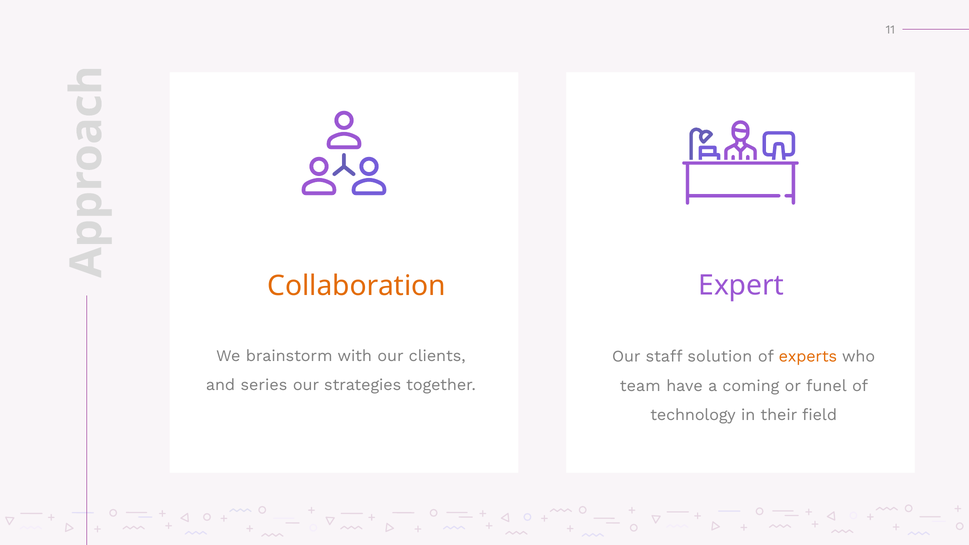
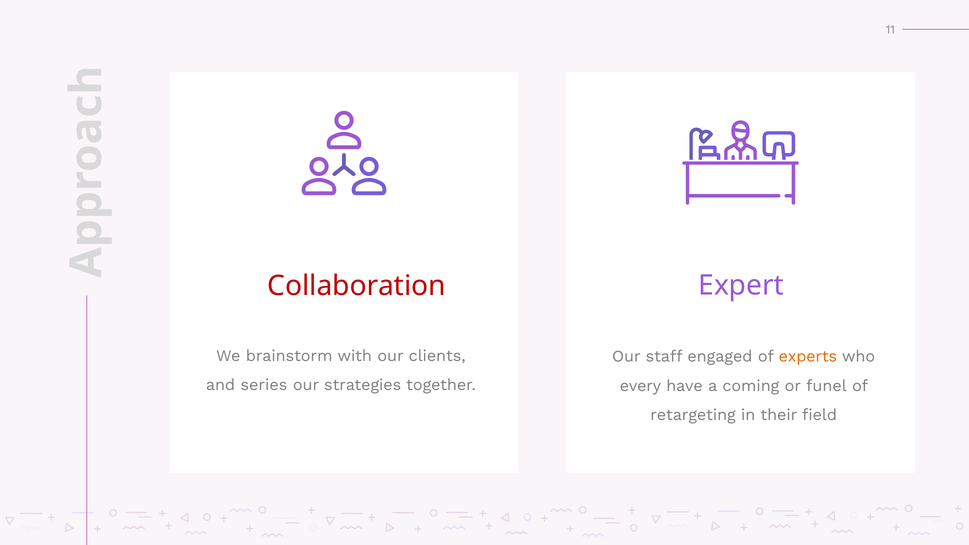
Collaboration colour: orange -> red
solution: solution -> engaged
team: team -> every
technology: technology -> retargeting
